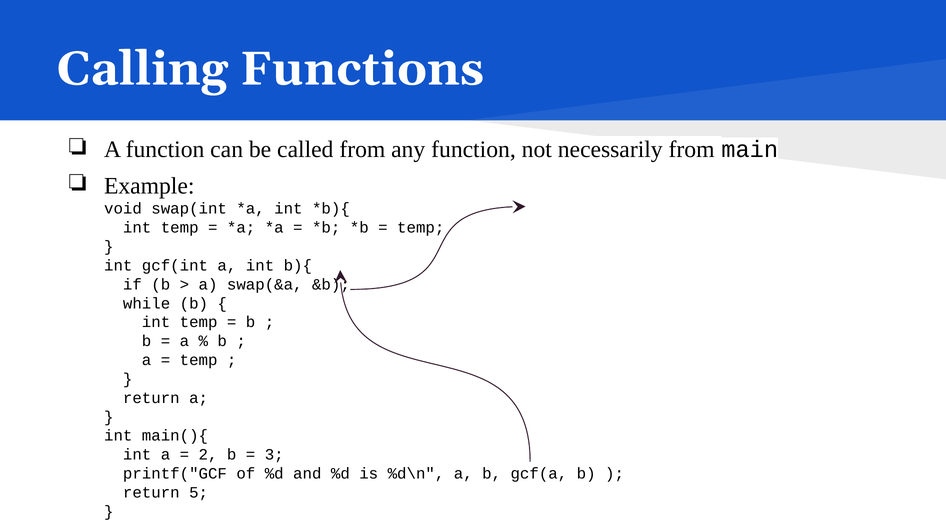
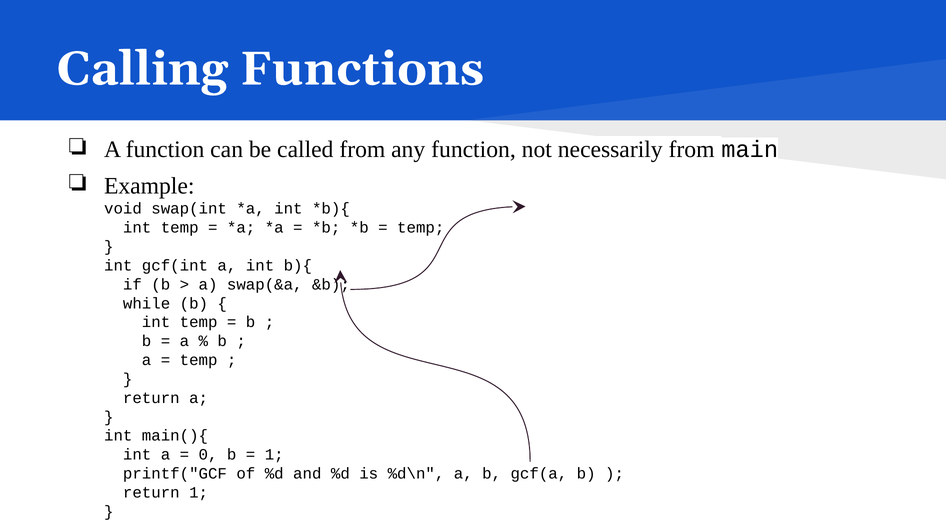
2: 2 -> 0
3 at (274, 455): 3 -> 1
return 5: 5 -> 1
